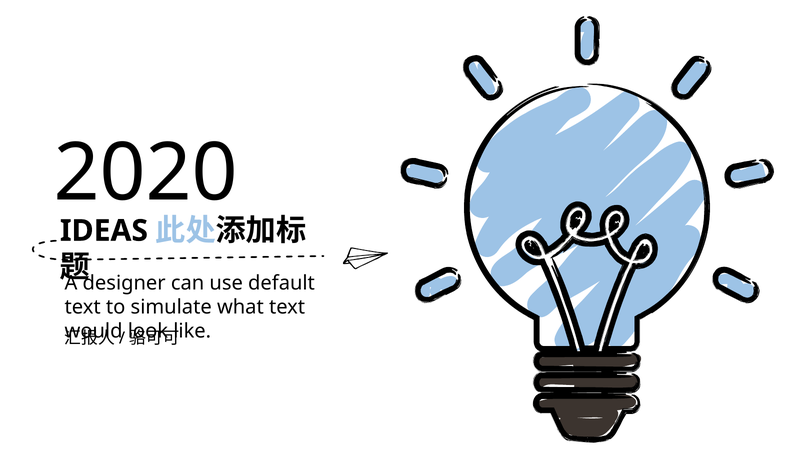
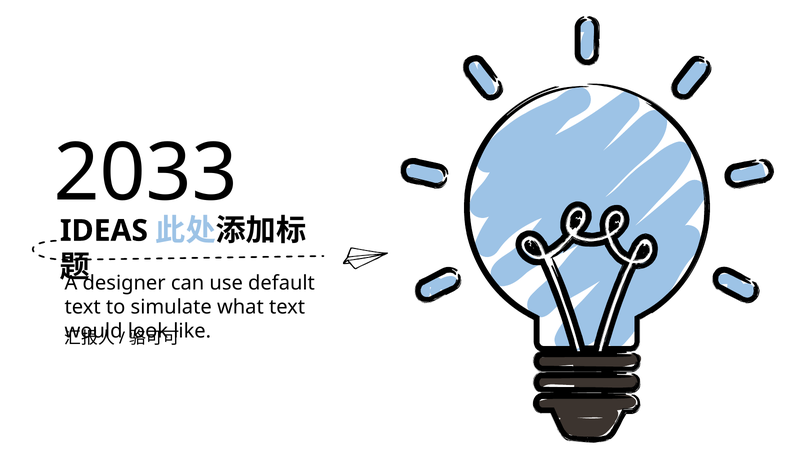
2020: 2020 -> 2033
